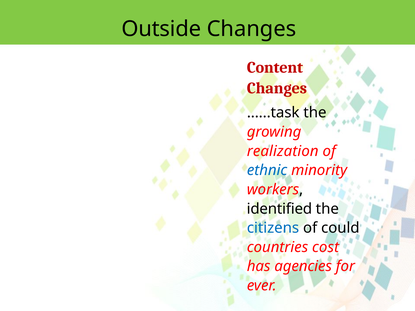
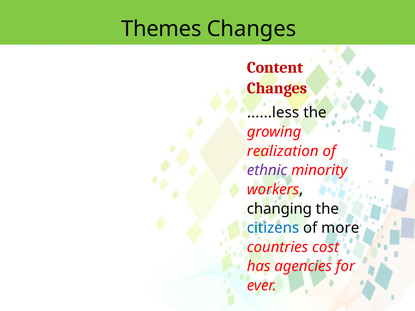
Outside: Outside -> Themes
......task: ......task -> ......less
ethnic colour: blue -> purple
identified: identified -> changing
could: could -> more
